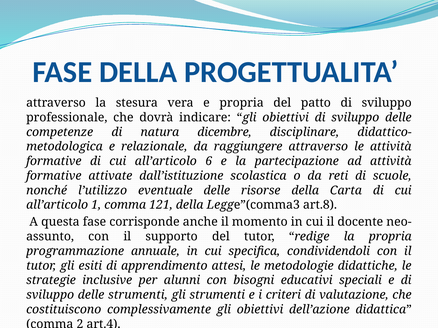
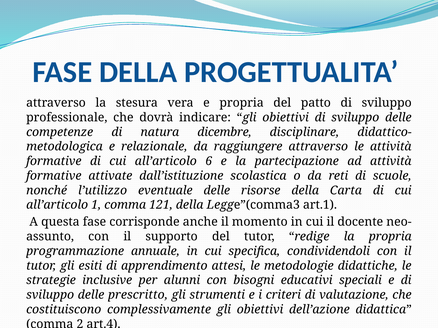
art.8: art.8 -> art.1
delle strumenti: strumenti -> prescritto
